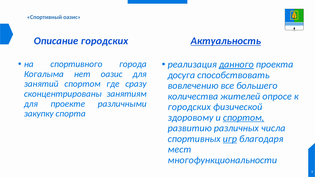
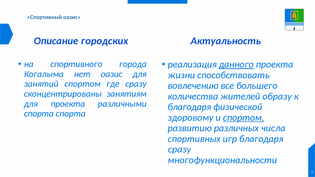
Актуальность underline: present -> none
досуга: досуга -> жизни
опросе: опросе -> образу
для проекте: проекте -> проекта
городских at (189, 107): городских -> благодаря
закупку at (39, 114): закупку -> спорта
игр underline: present -> none
мест at (179, 150): мест -> сразу
